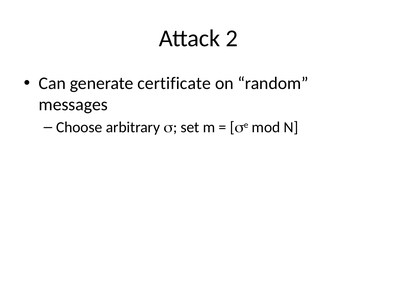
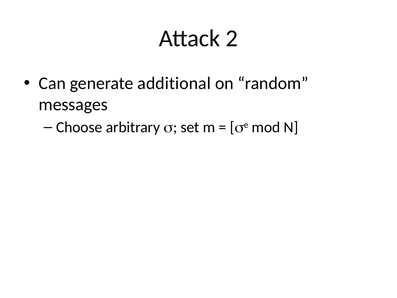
certificate: certificate -> additional
